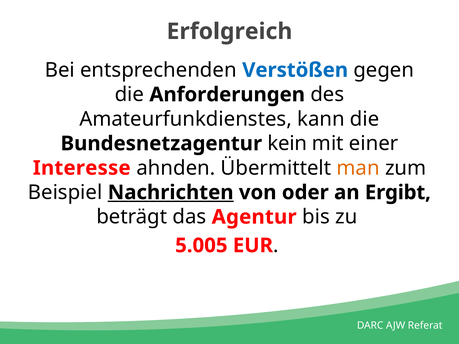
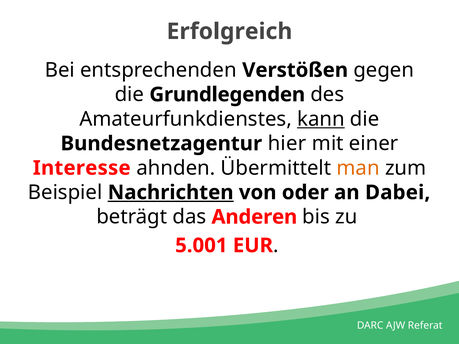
Verstößen colour: blue -> black
Anforderungen: Anforderungen -> Grundlegenden
kann underline: none -> present
kein: kein -> hier
Ergibt: Ergibt -> Dabei
Agentur: Agentur -> Anderen
5.005: 5.005 -> 5.001
